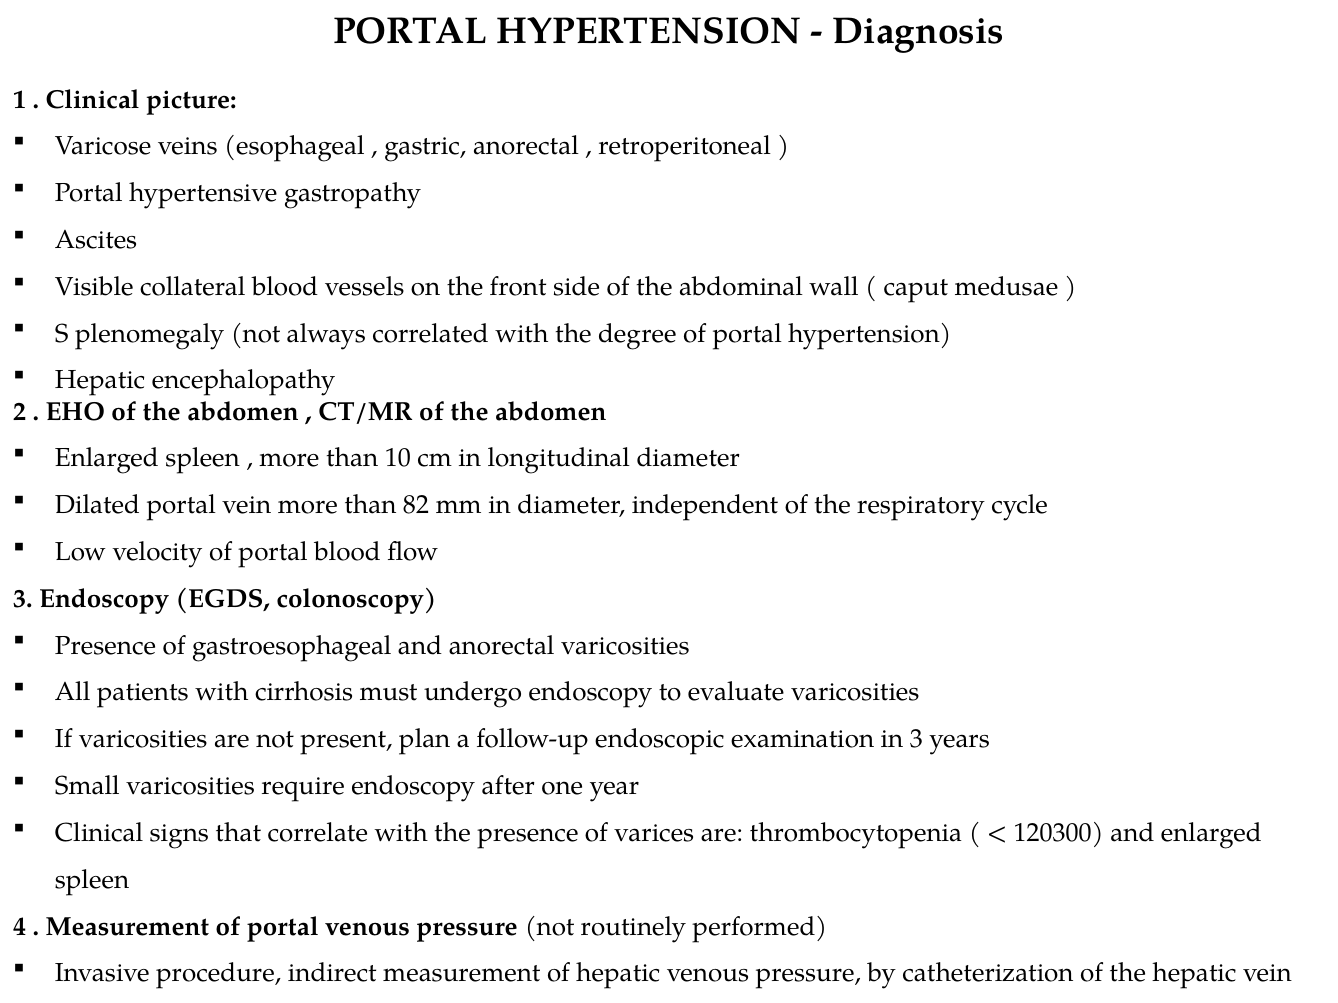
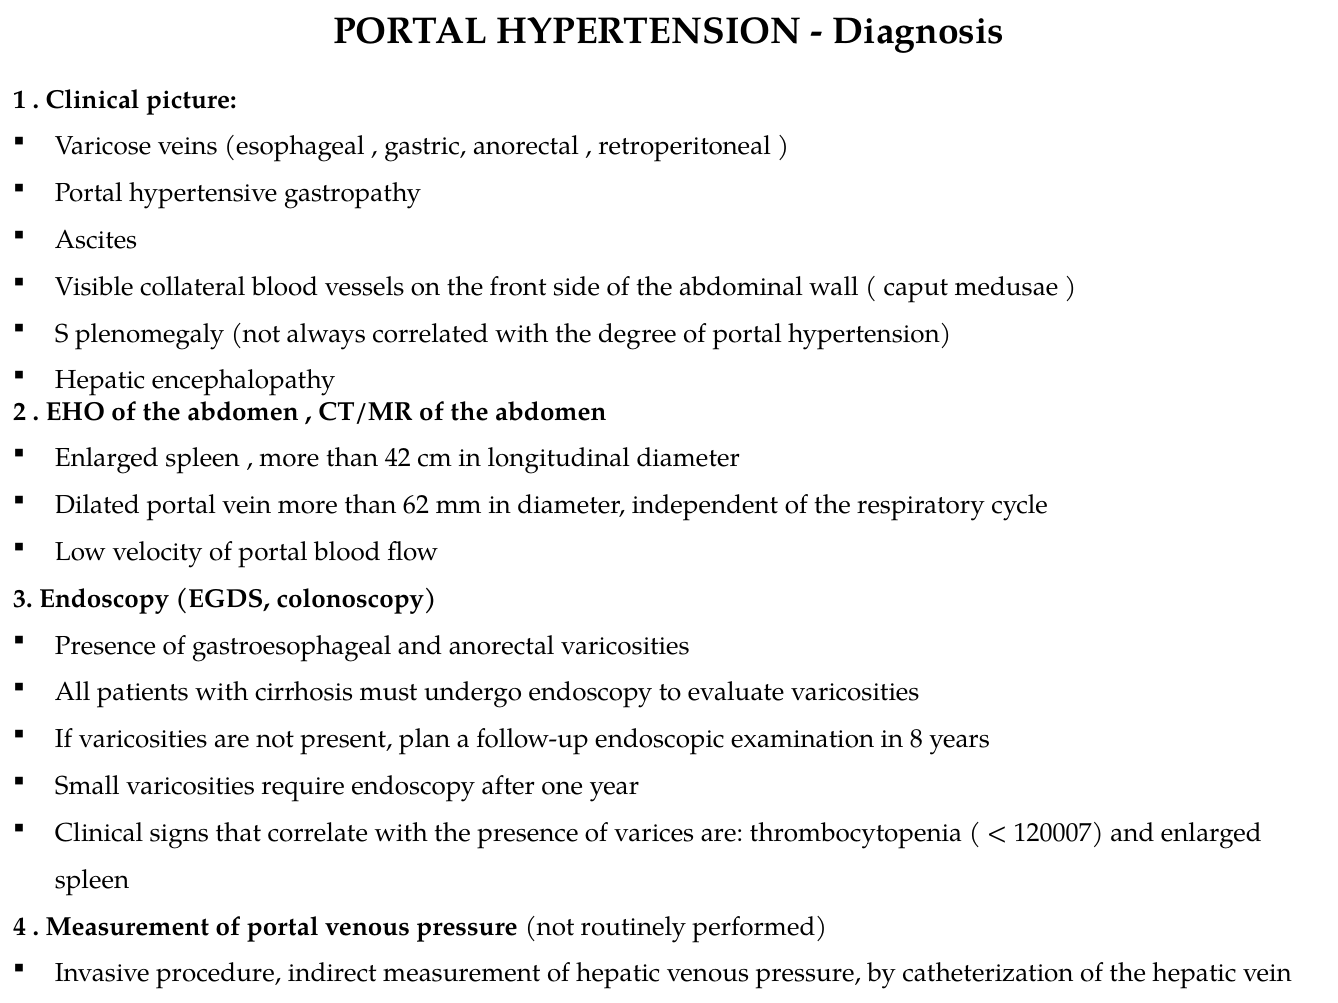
10: 10 -> 42
82: 82 -> 62
in 3: 3 -> 8
120300: 120300 -> 120007
